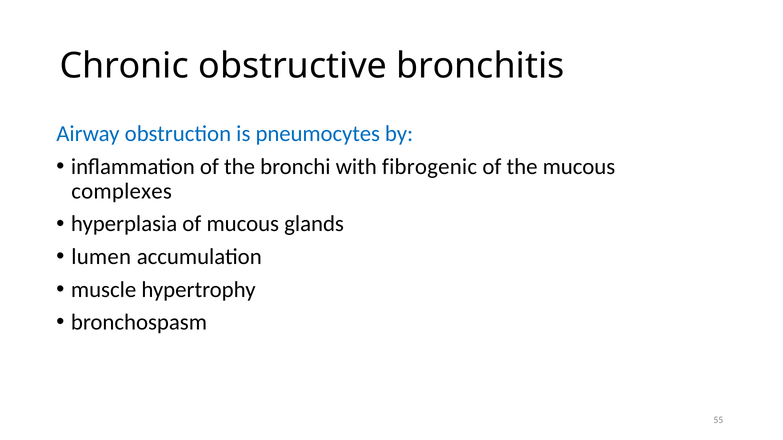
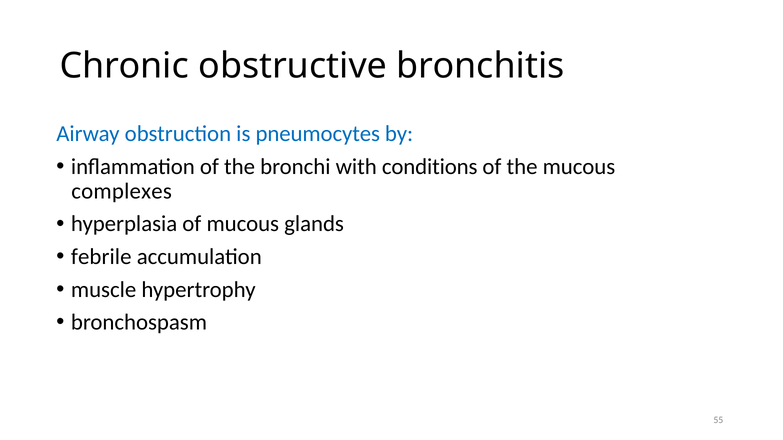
fibrogenic: fibrogenic -> conditions
lumen: lumen -> febrile
